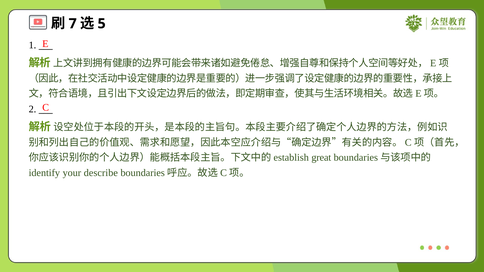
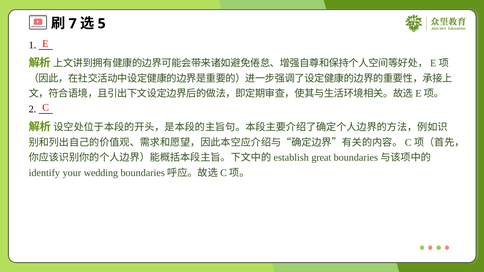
describe: describe -> wedding
